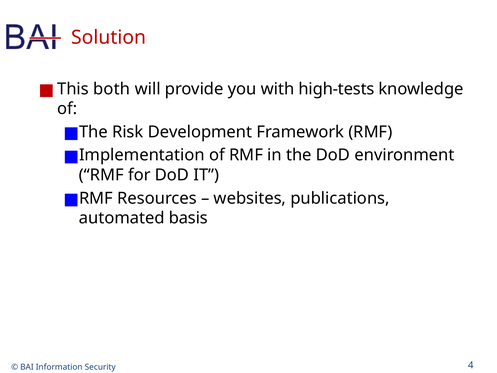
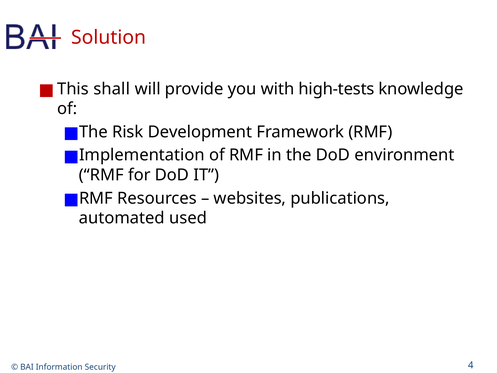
both: both -> shall
basis: basis -> used
